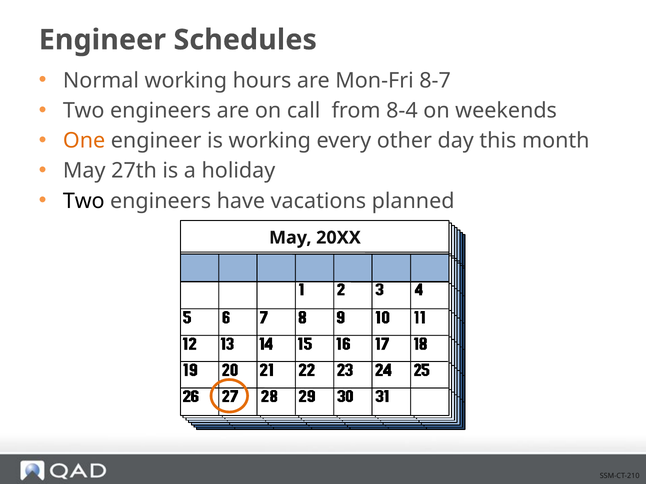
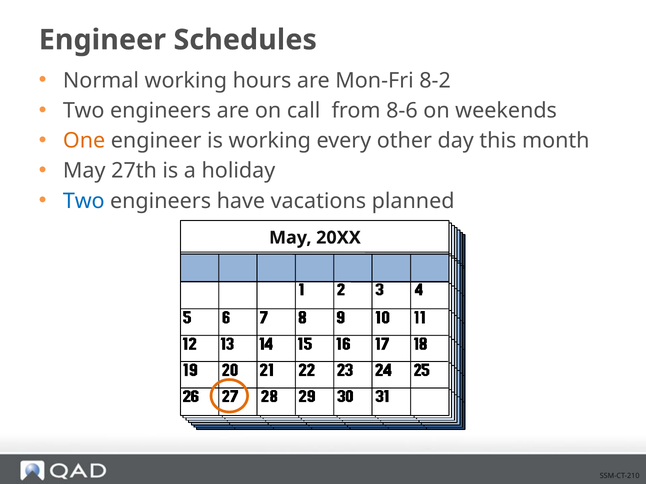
8-7: 8-7 -> 8-2
8-4: 8-4 -> 8-6
Two at (84, 201) colour: black -> blue
